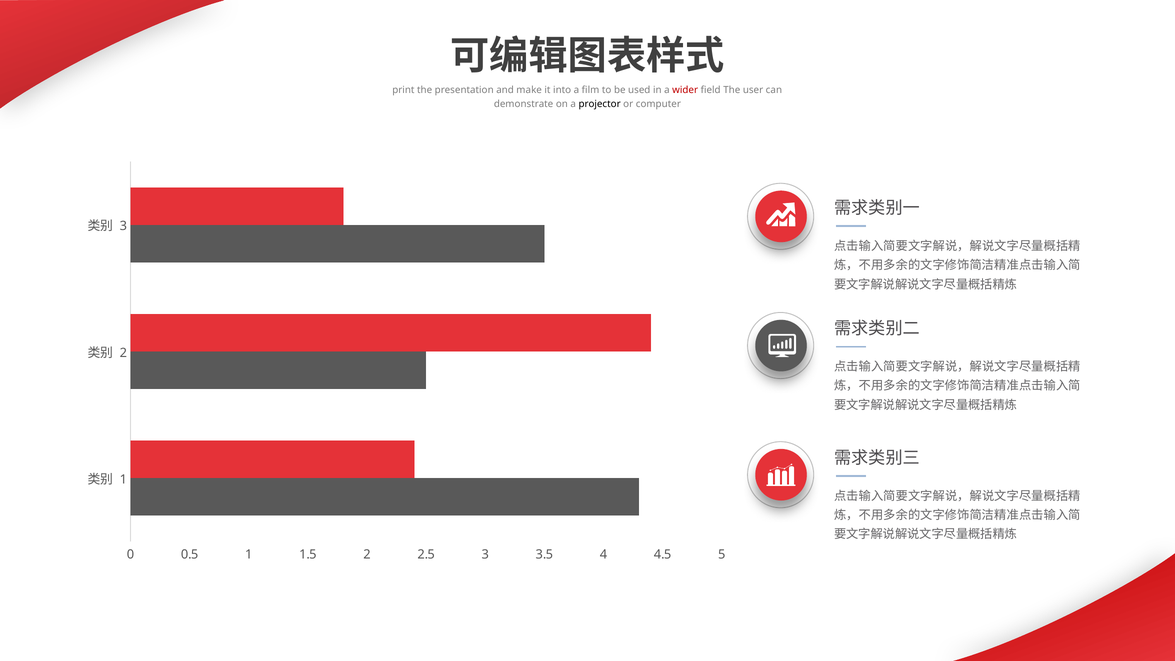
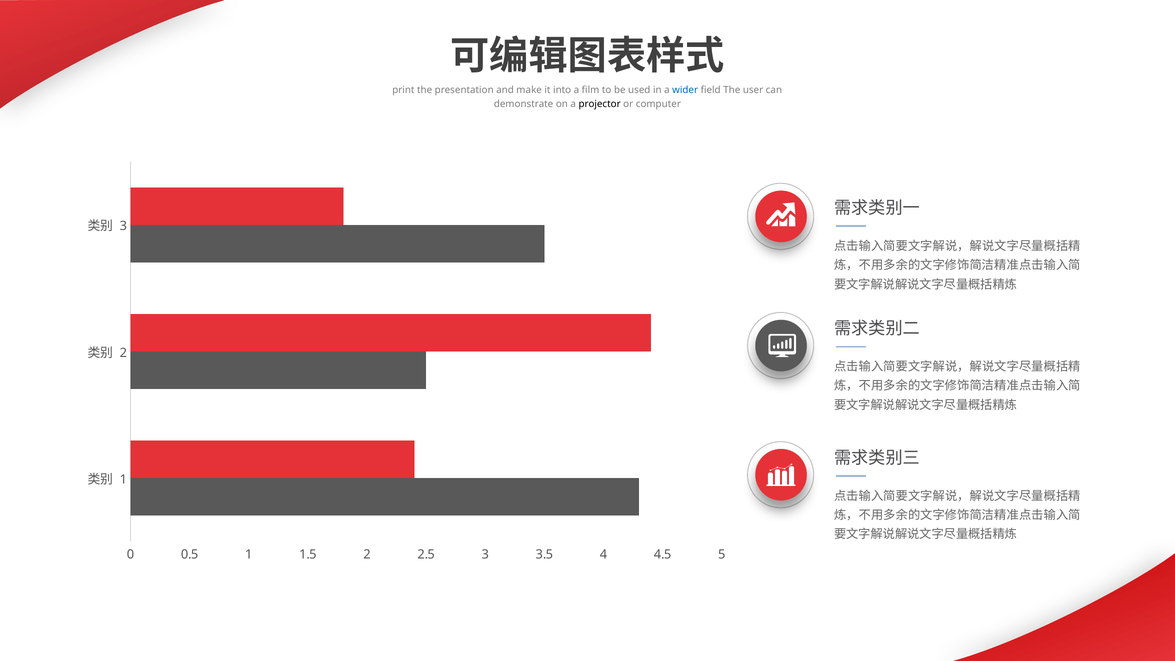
wider colour: red -> blue
